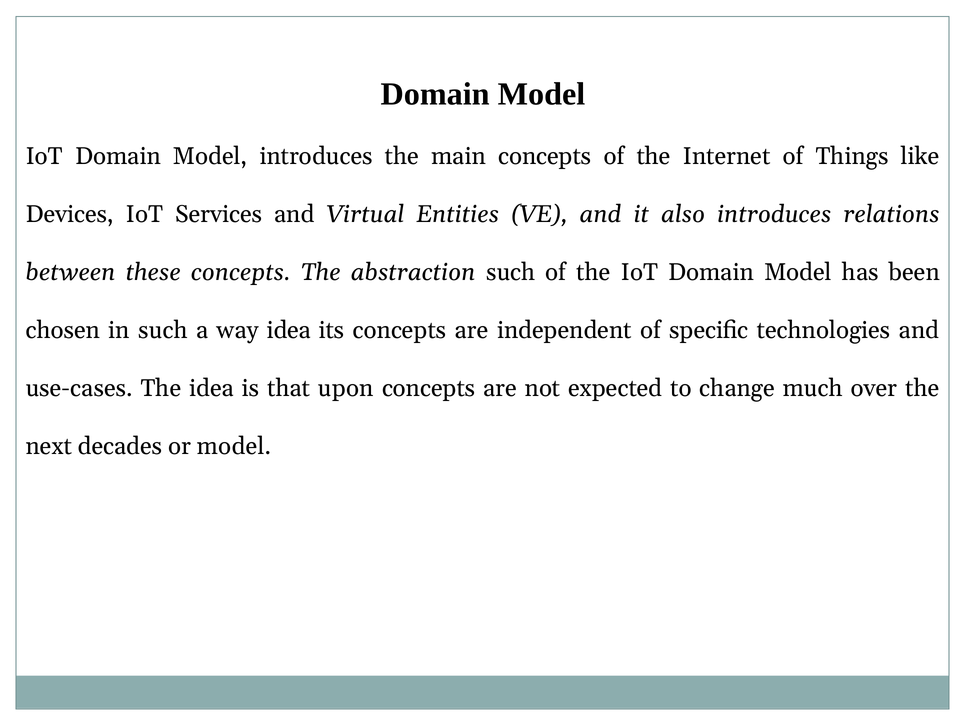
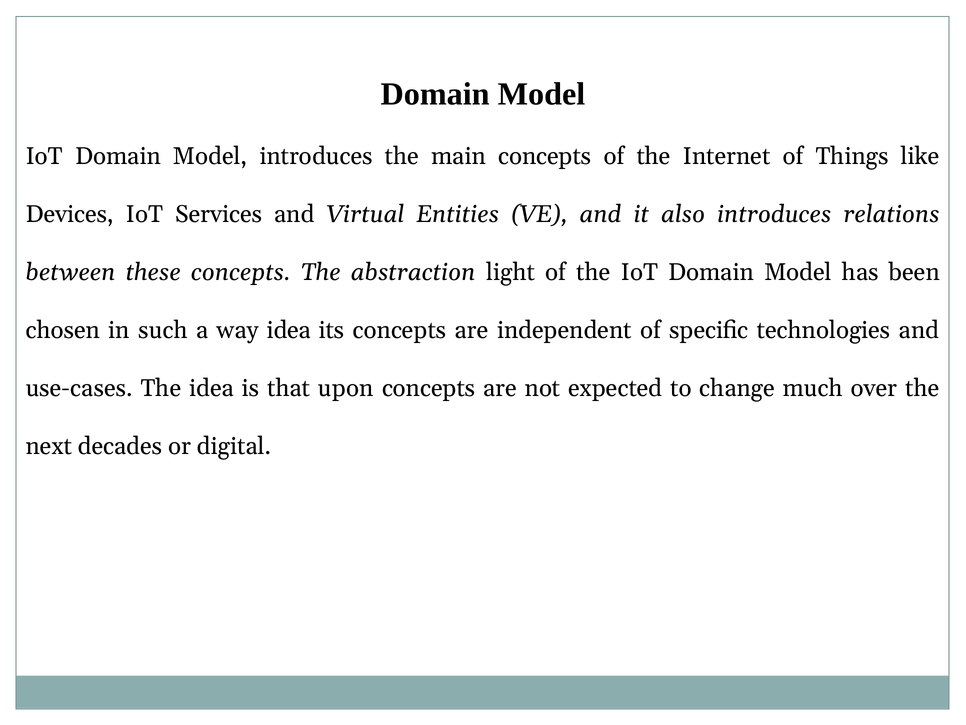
abstraction such: such -> light
or model: model -> digital
